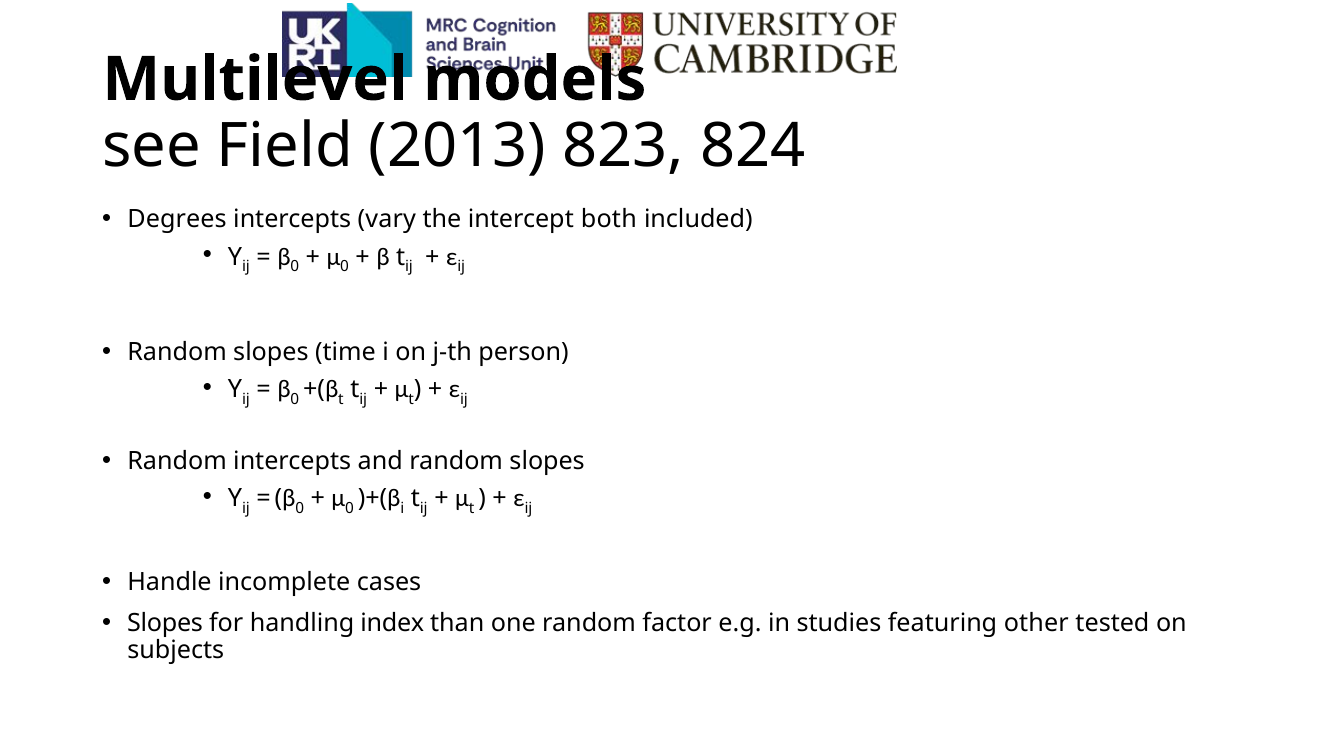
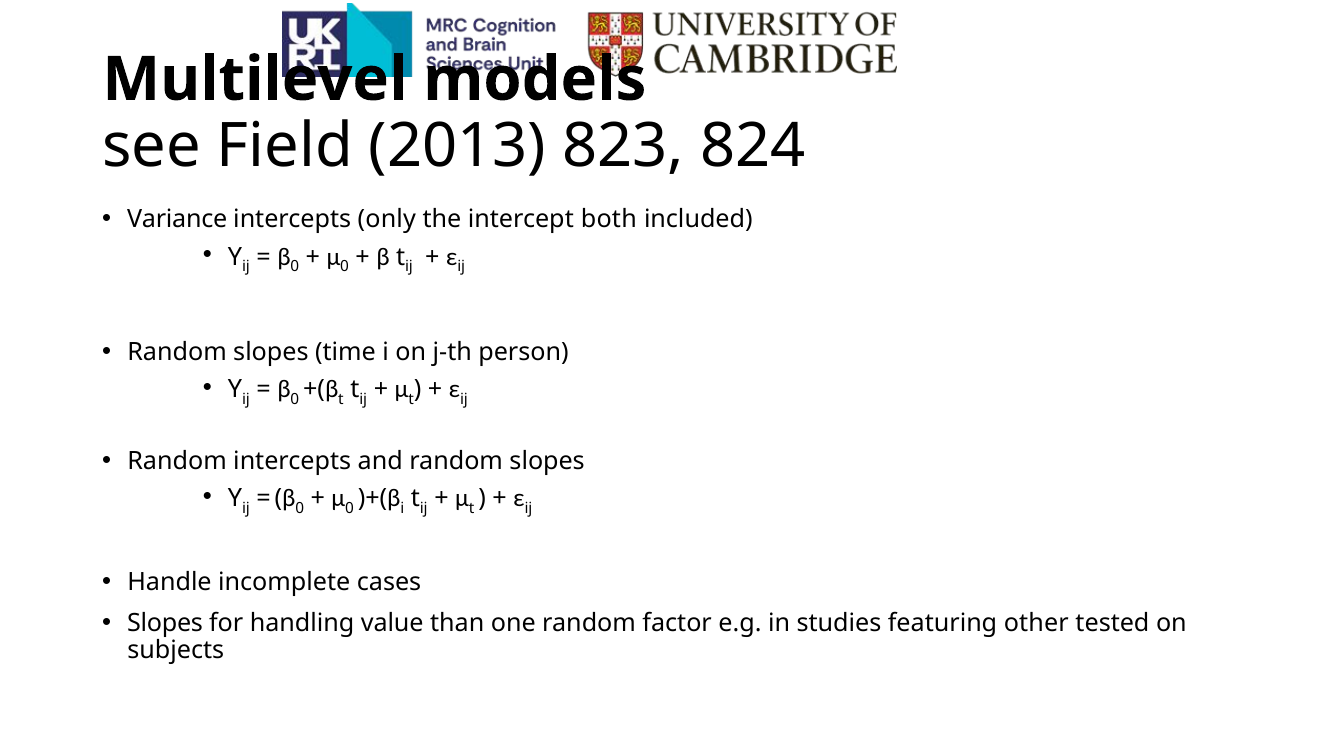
Degrees: Degrees -> Variance
vary: vary -> only
index: index -> value
